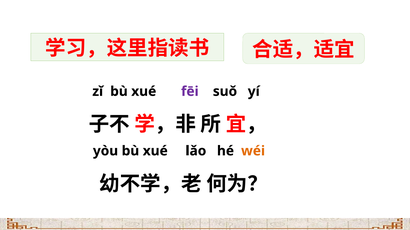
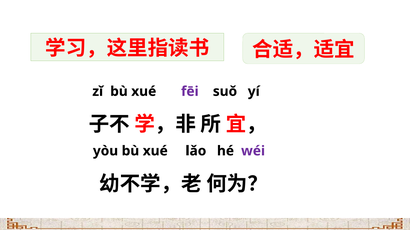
wéi colour: orange -> purple
